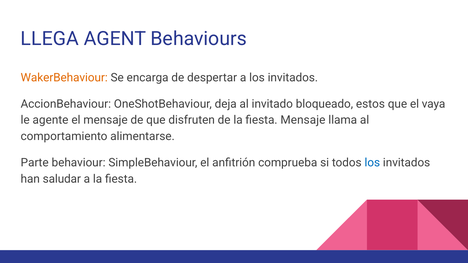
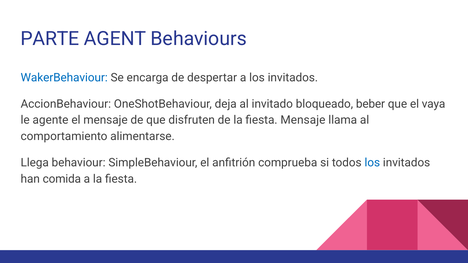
LLEGA: LLEGA -> PARTE
WakerBehaviour colour: orange -> blue
estos: estos -> beber
Parte: Parte -> Llega
saludar: saludar -> comida
